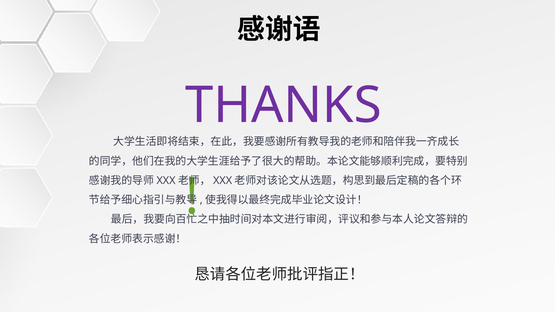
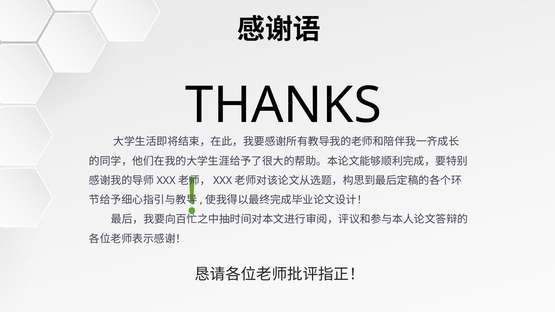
THANKS colour: purple -> black
